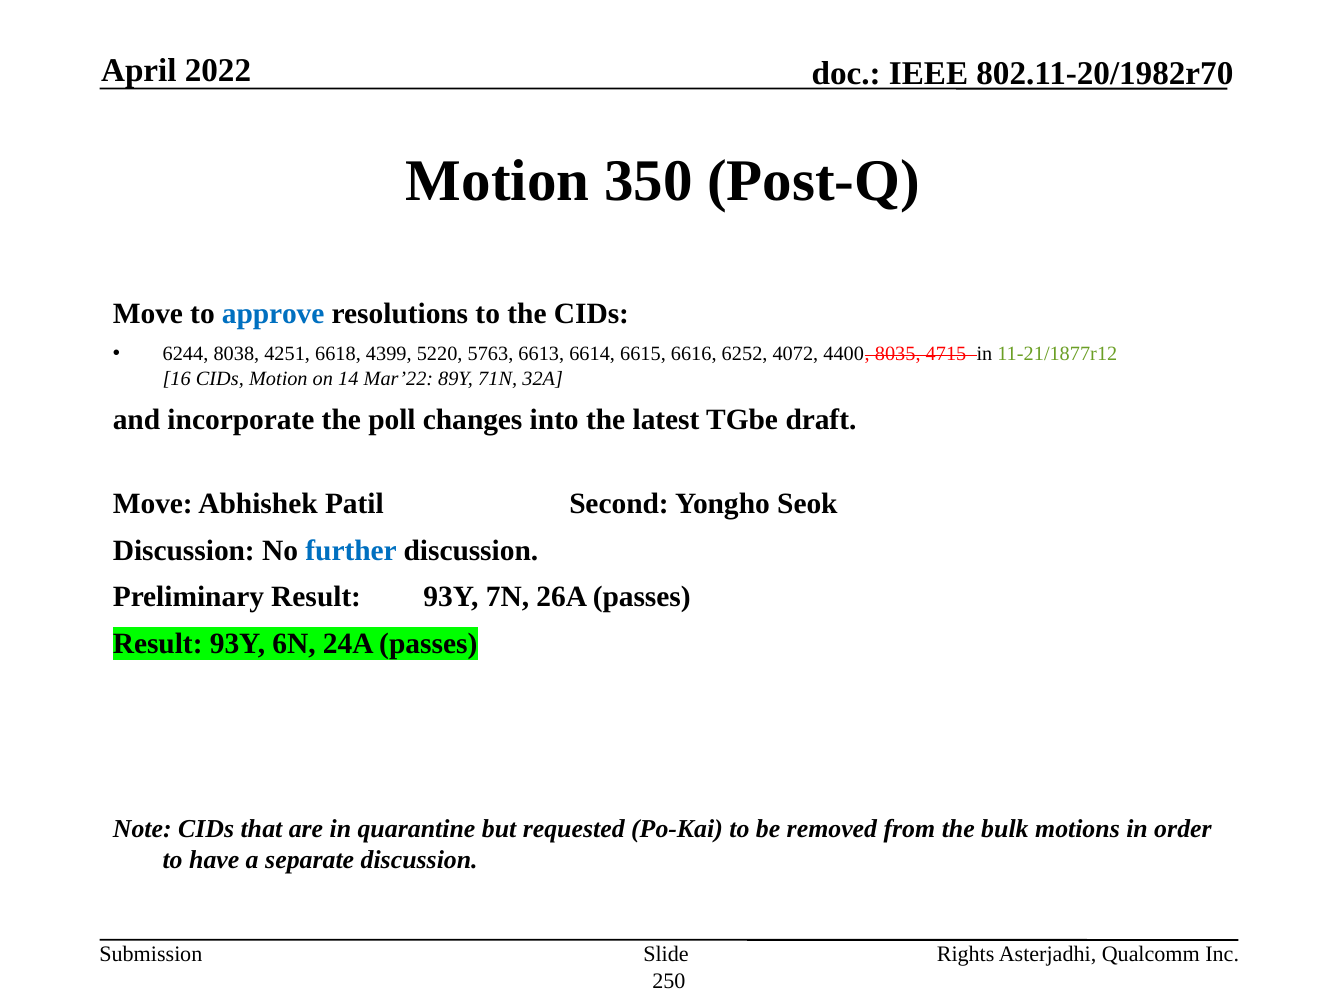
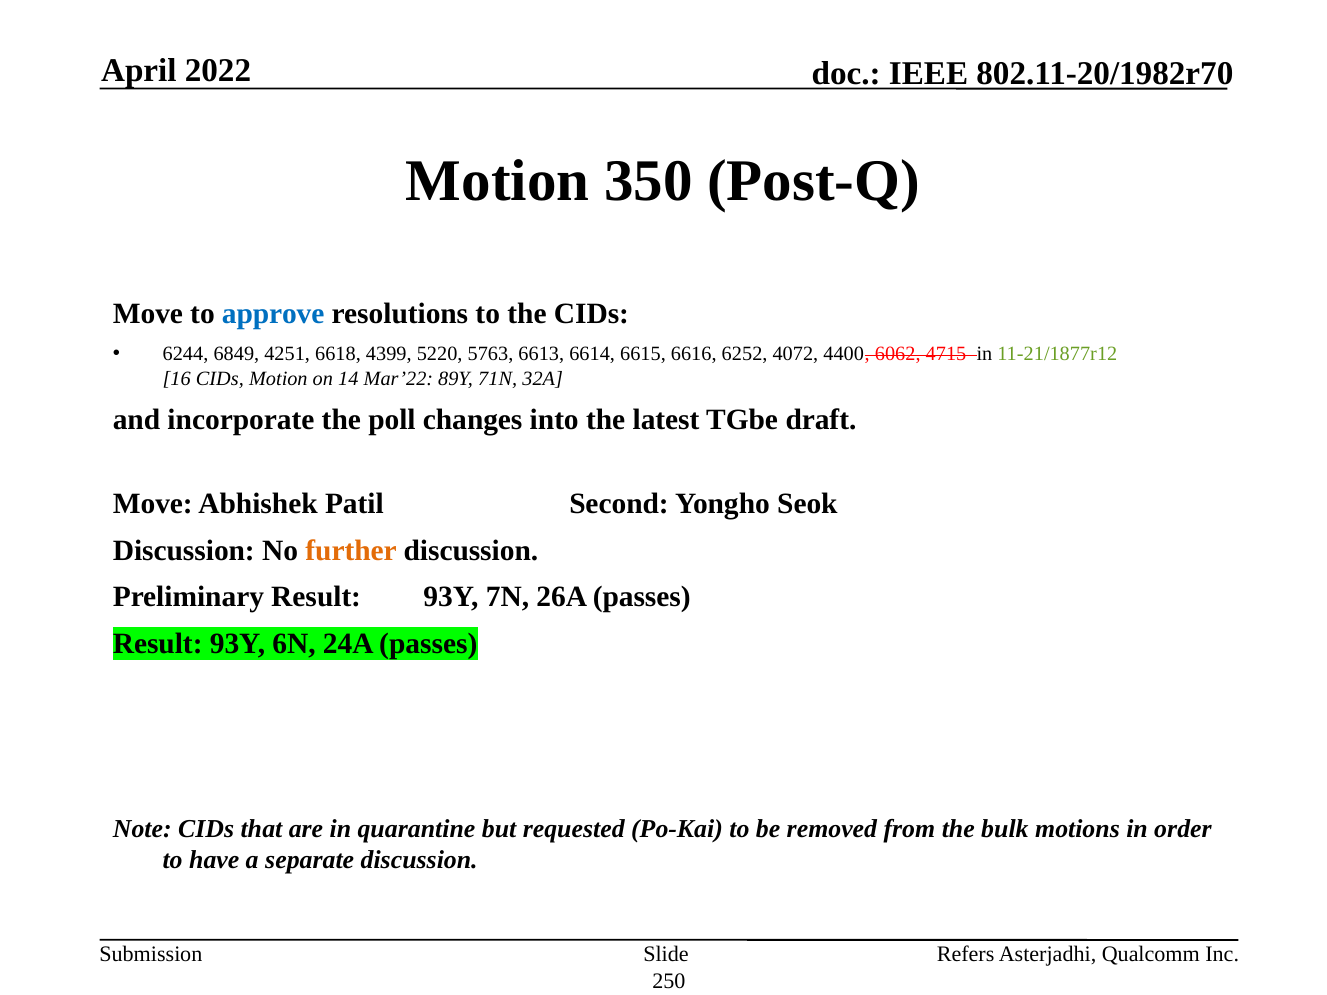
8038: 8038 -> 6849
8035: 8035 -> 6062
further colour: blue -> orange
Rights: Rights -> Refers
